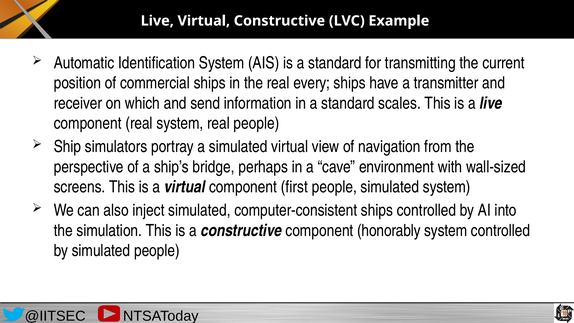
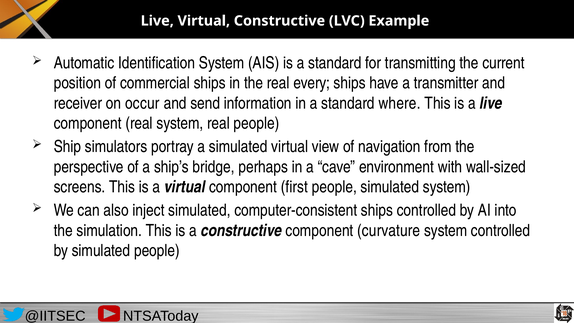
which: which -> occur
scales: scales -> where
honorably: honorably -> curvature
